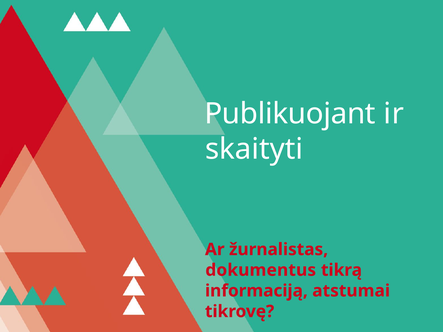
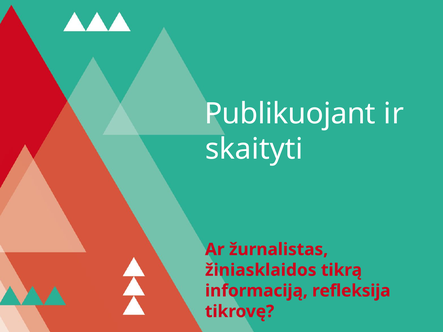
dokumentus: dokumentus -> žiniasklaidos
atstumai: atstumai -> refleksija
